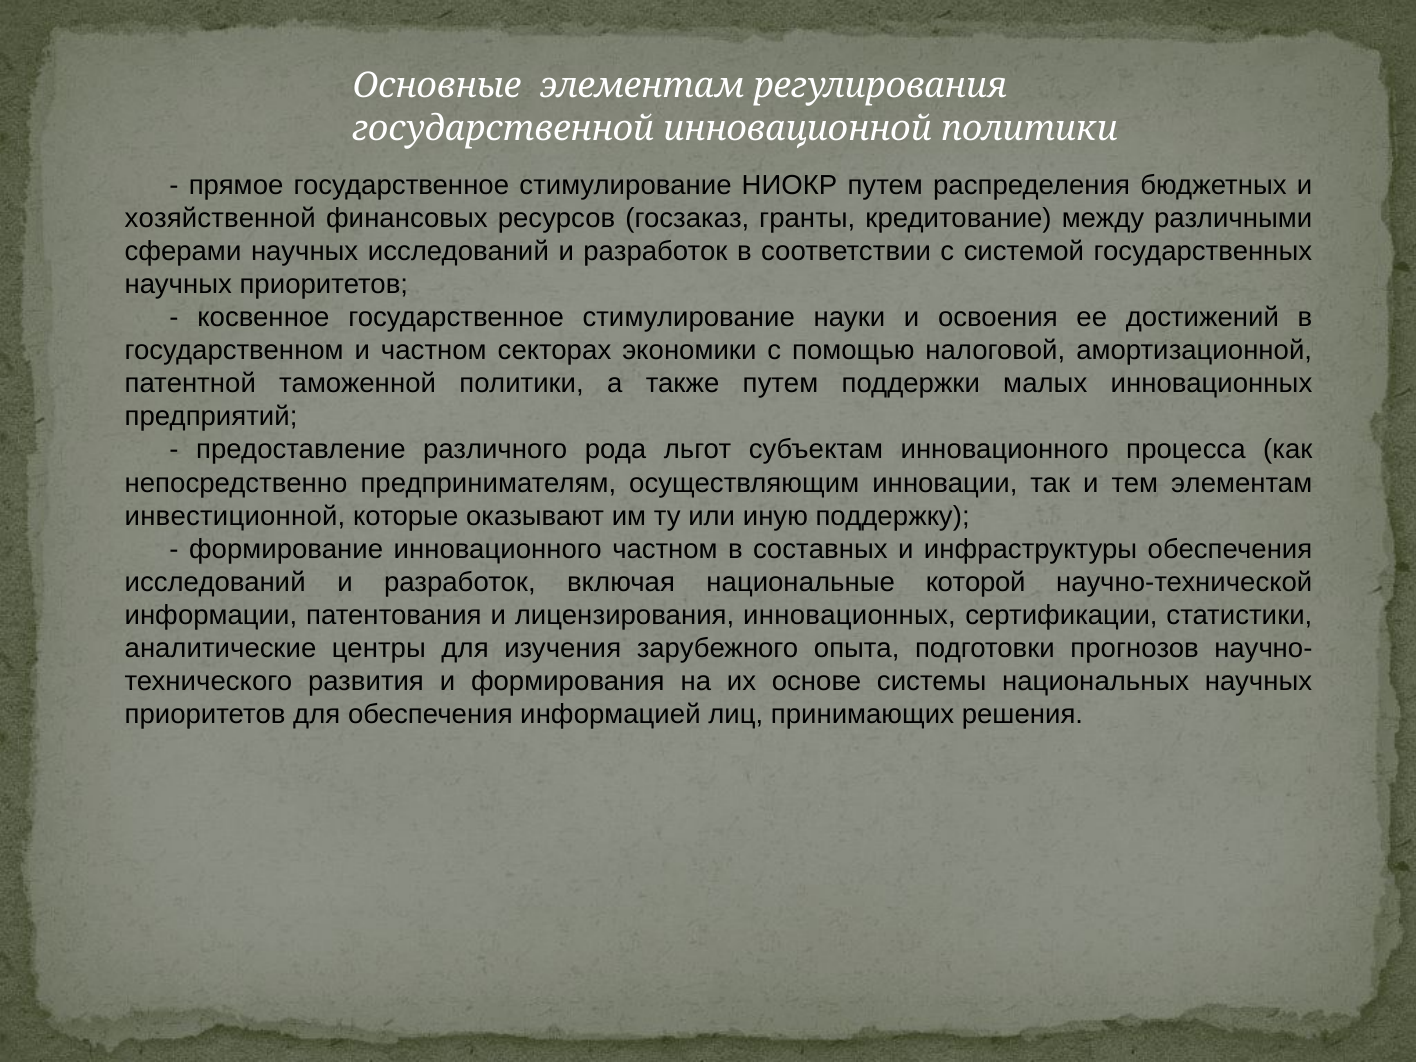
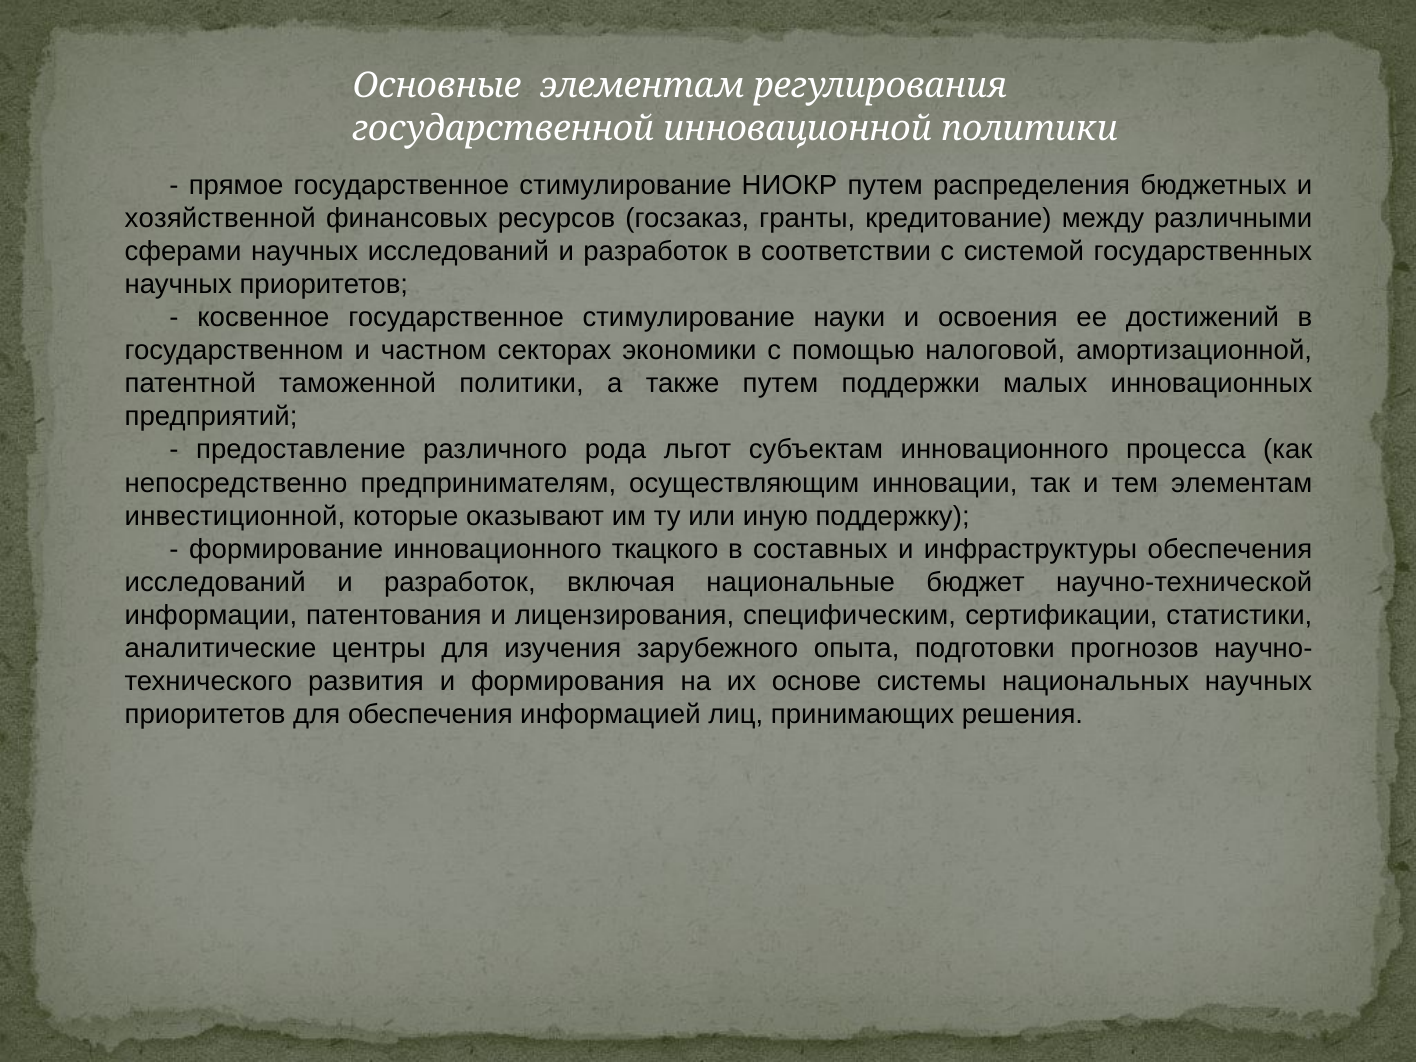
инновационного частном: частном -> ткацкого
которой: которой -> бюджет
лицензирования инновационных: инновационных -> специфическим
